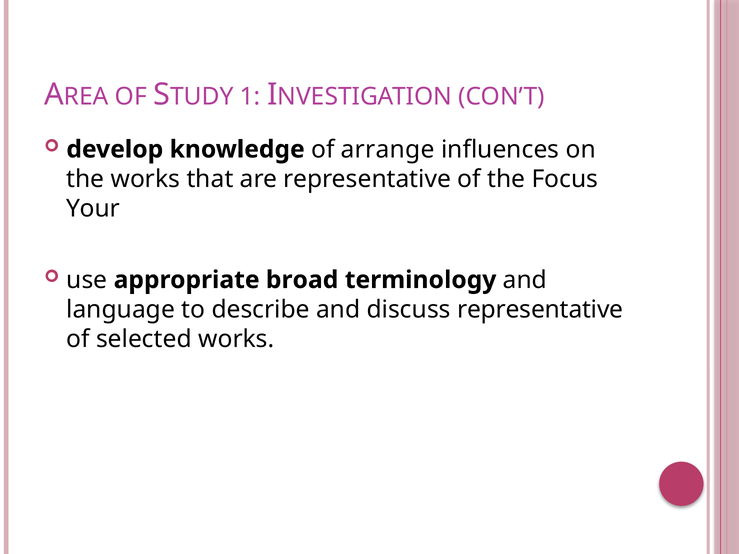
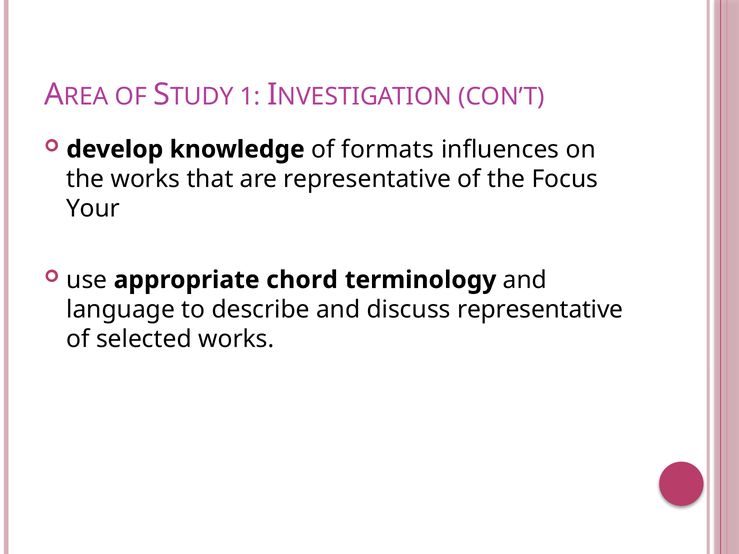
arrange: arrange -> formats
broad: broad -> chord
